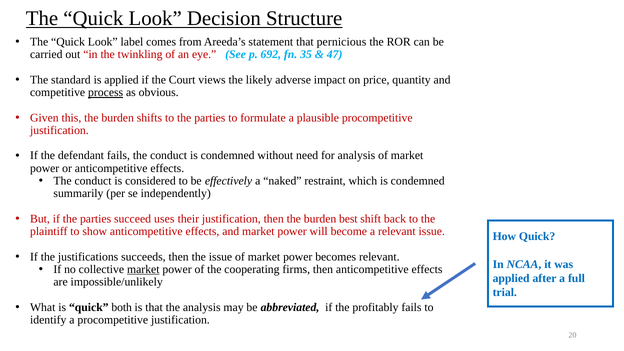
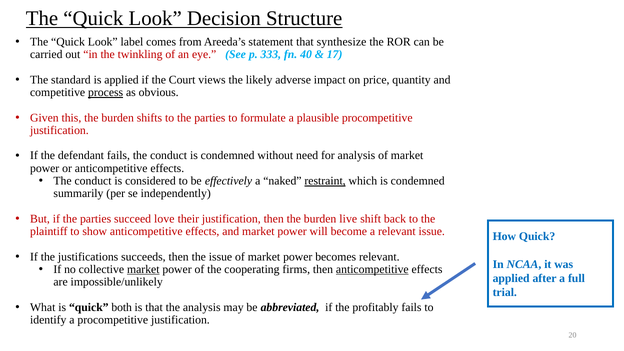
pernicious: pernicious -> synthesize
692: 692 -> 333
35: 35 -> 40
47: 47 -> 17
restraint underline: none -> present
uses: uses -> love
best: best -> live
anticompetitive at (372, 269) underline: none -> present
